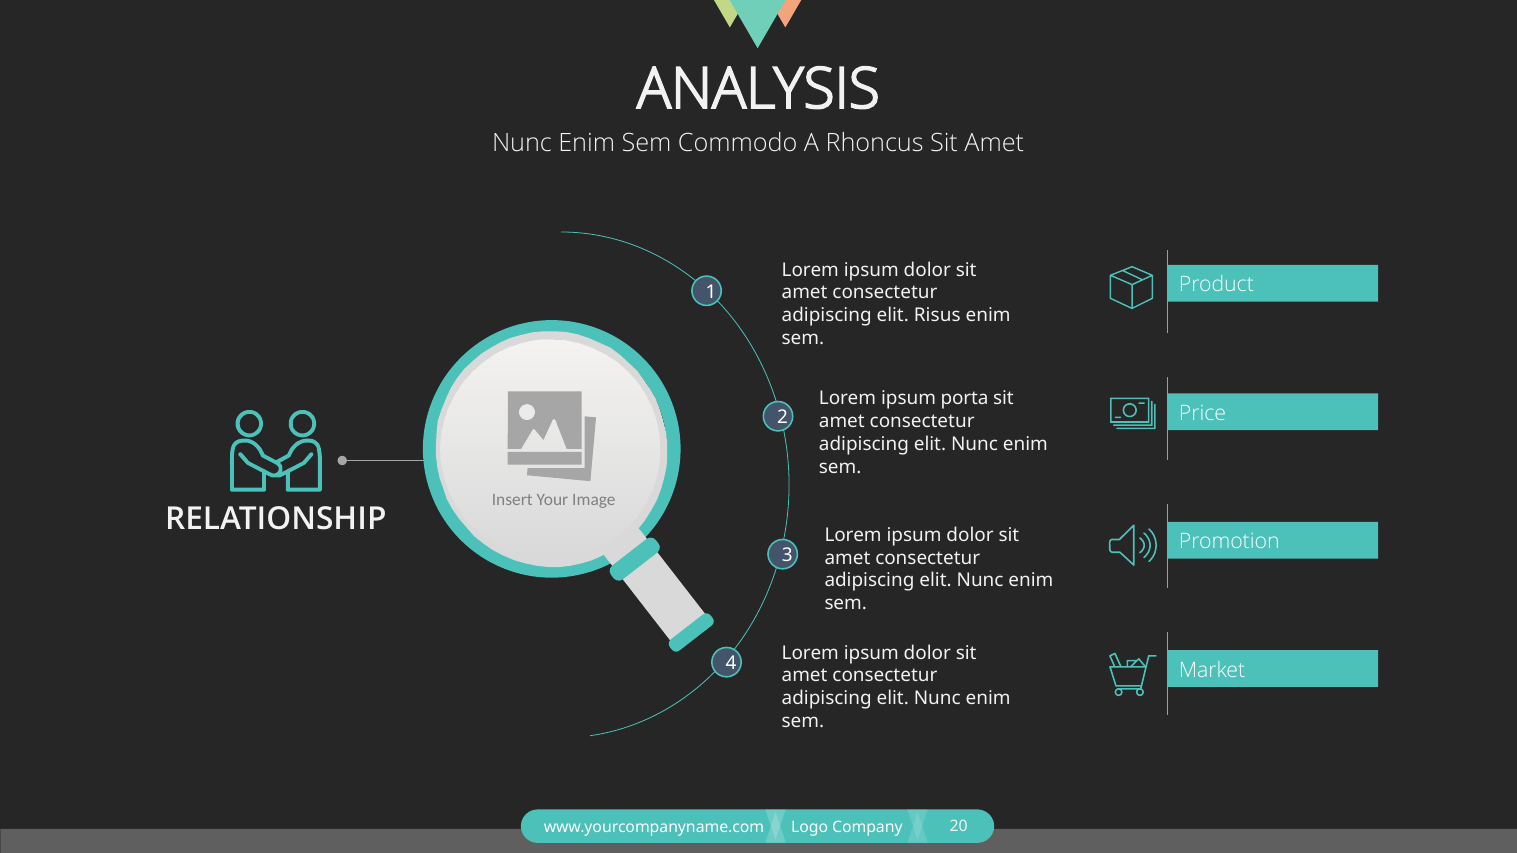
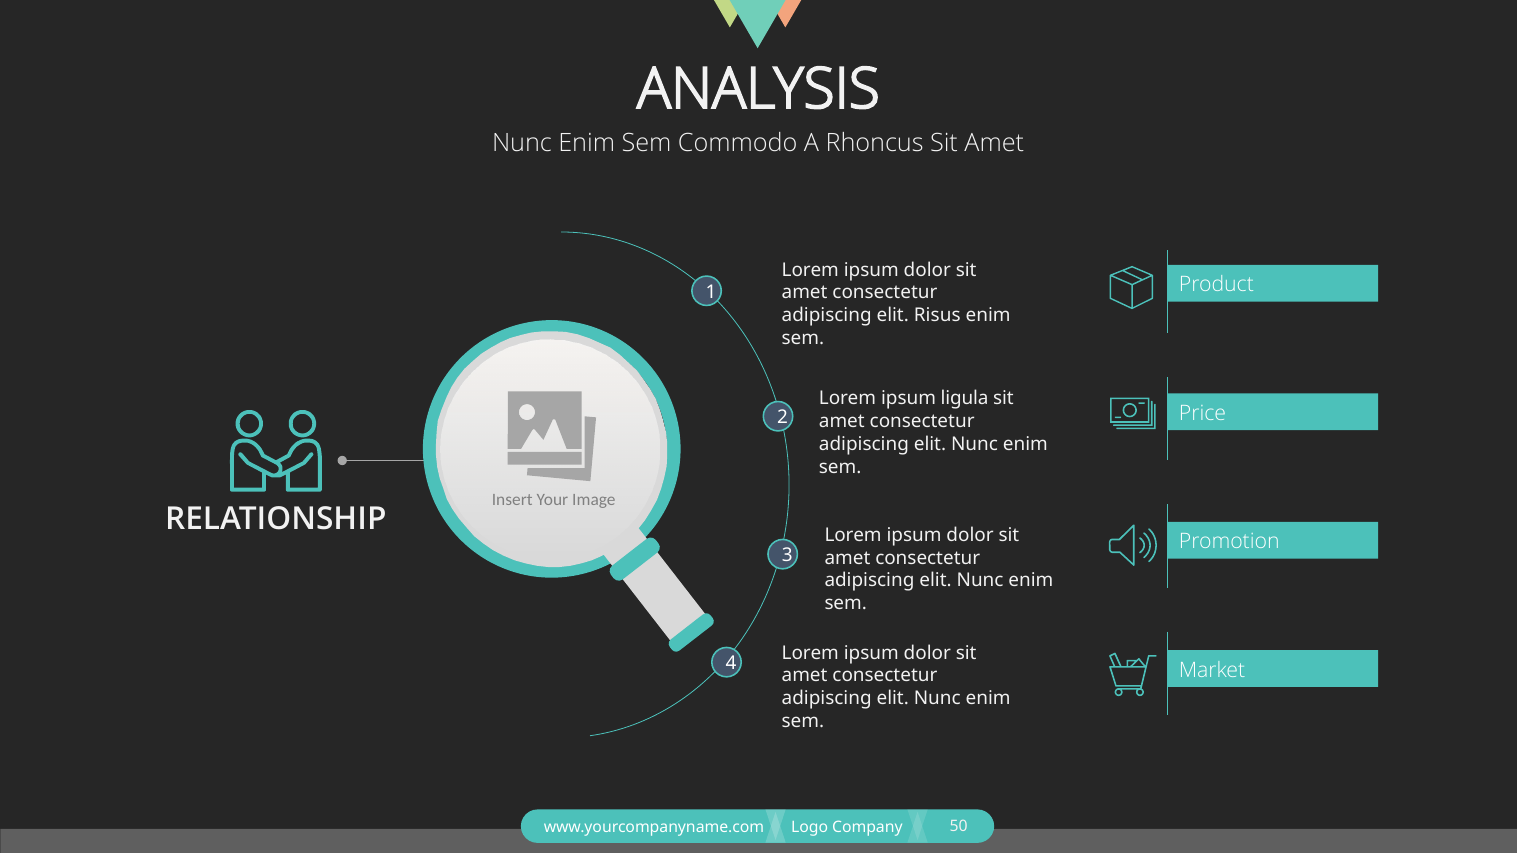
porta: porta -> ligula
20: 20 -> 50
